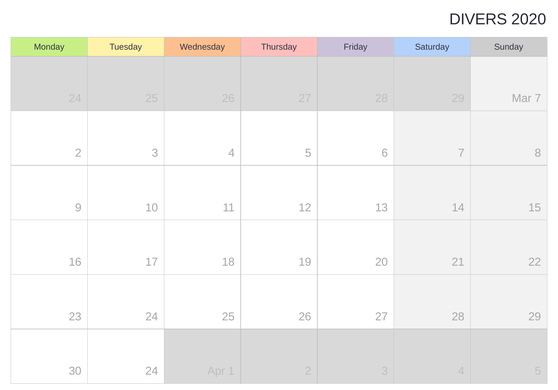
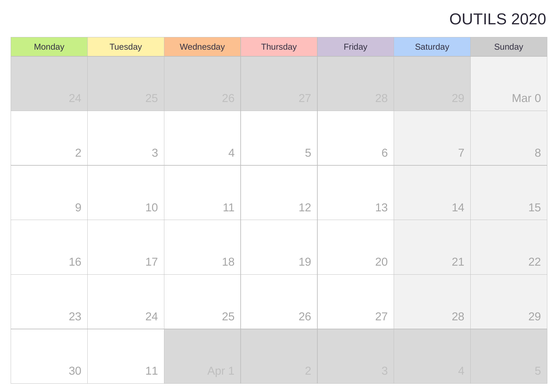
DIVERS: DIVERS -> OUTILS
Mar 7: 7 -> 0
30 24: 24 -> 11
